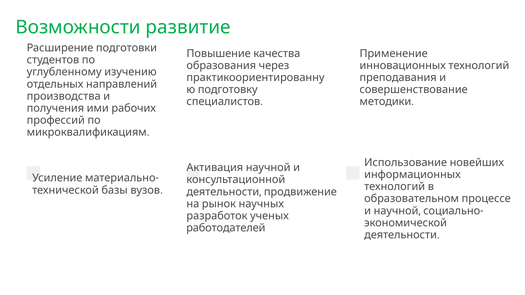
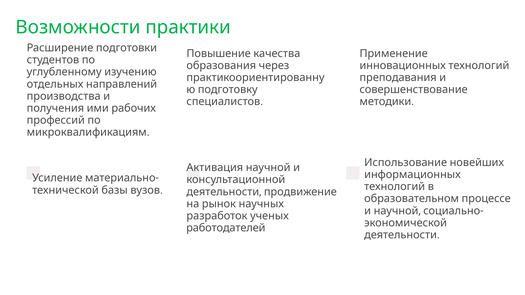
развитие: развитие -> практики
